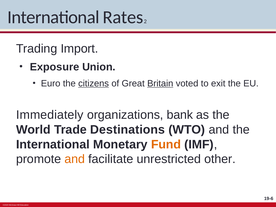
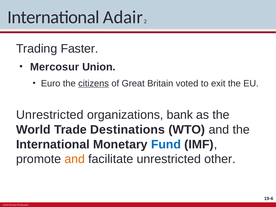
Rates: Rates -> Adair
Import: Import -> Faster
Exposure: Exposure -> Mercosur
Britain underline: present -> none
Immediately at (50, 115): Immediately -> Unrestricted
Fund colour: orange -> blue
